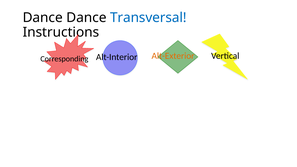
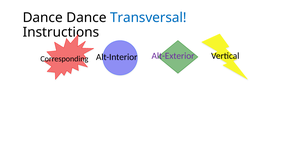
Alt-Exterior colour: orange -> purple
